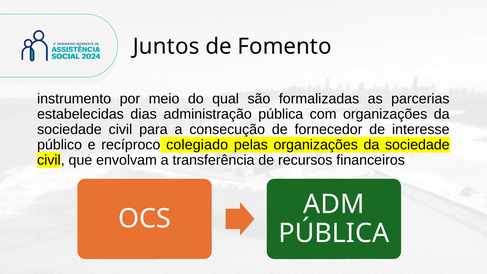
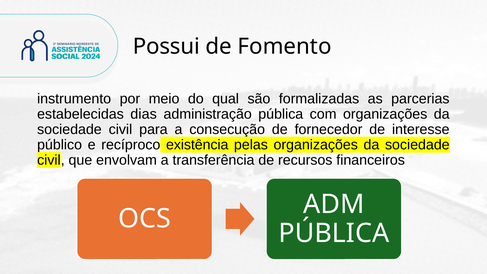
Juntos: Juntos -> Possui
colegiado: colegiado -> existência
